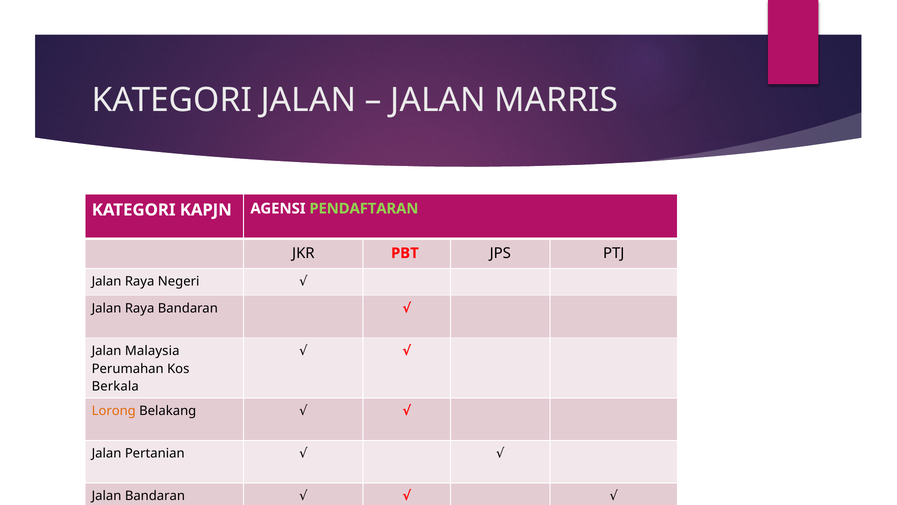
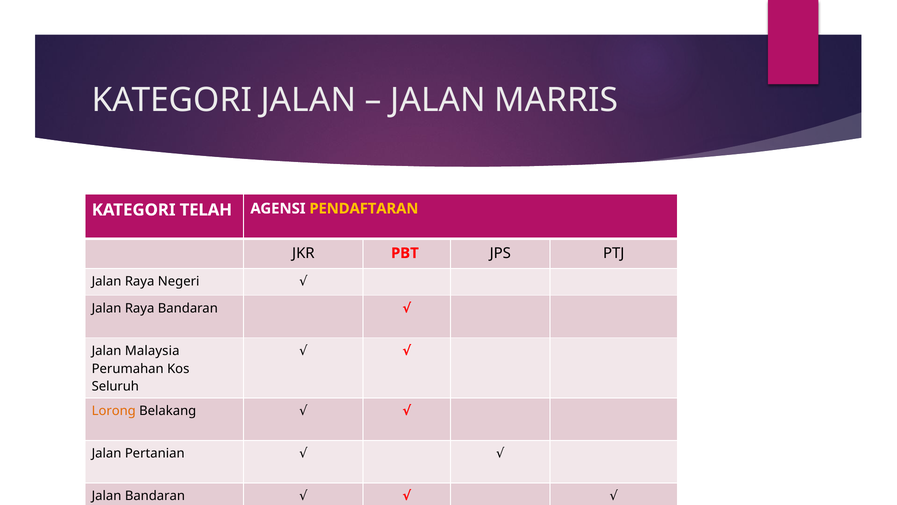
KAPJN: KAPJN -> TELAH
PENDAFTARAN colour: light green -> yellow
Berkala: Berkala -> Seluruh
